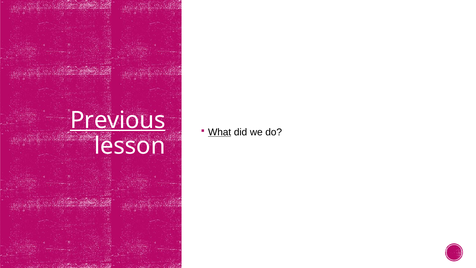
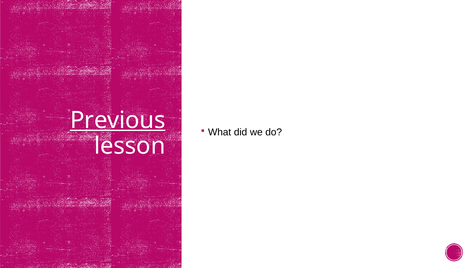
What underline: present -> none
